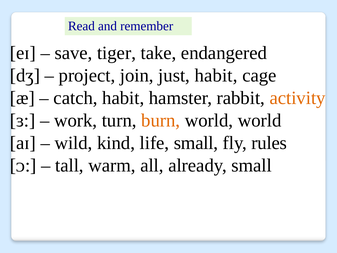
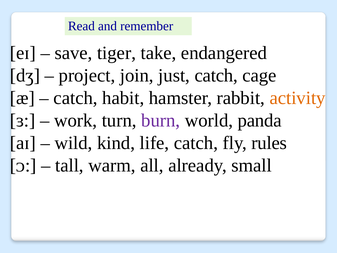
just habit: habit -> catch
burn colour: orange -> purple
world world: world -> panda
life small: small -> catch
